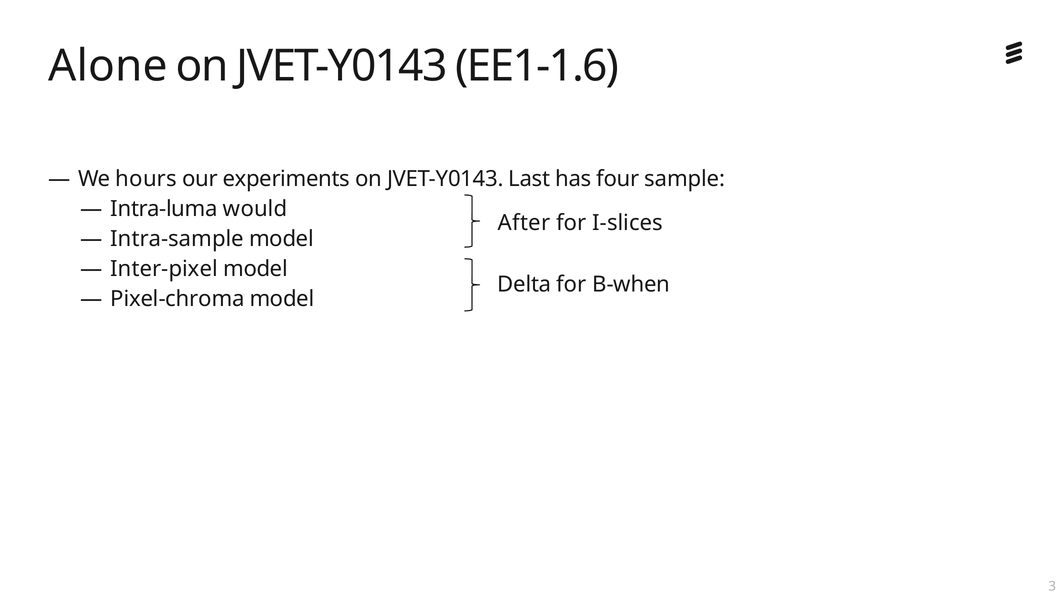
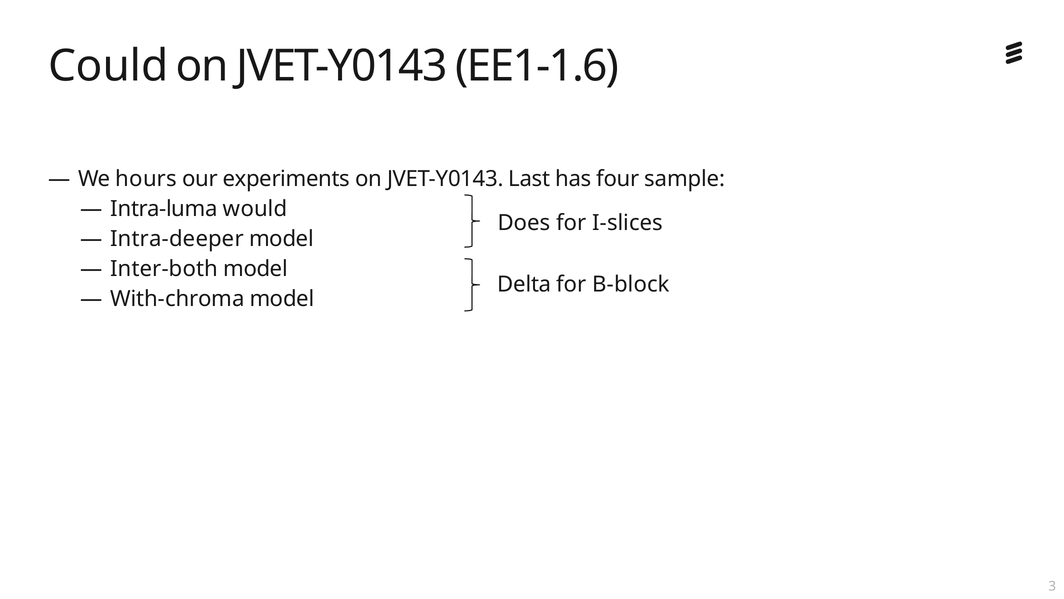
Alone: Alone -> Could
After: After -> Does
Intra-sample: Intra-sample -> Intra-deeper
Inter-pixel: Inter-pixel -> Inter-both
B-when: B-when -> B-block
Pixel-chroma: Pixel-chroma -> With-chroma
